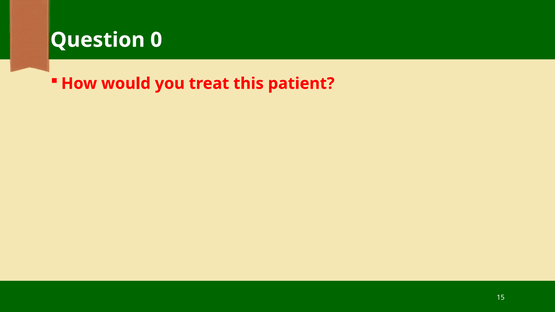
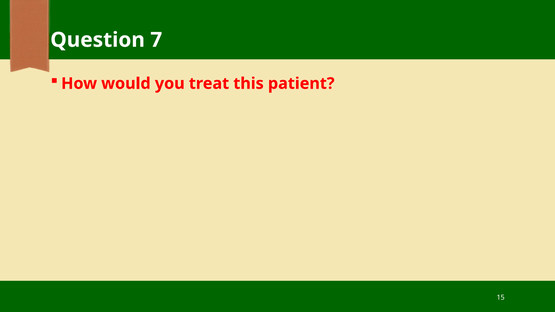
0: 0 -> 7
